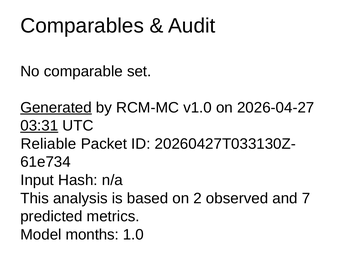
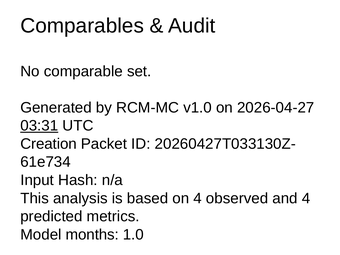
Generated underline: present -> none
Reliable: Reliable -> Creation
on 2: 2 -> 4
and 7: 7 -> 4
